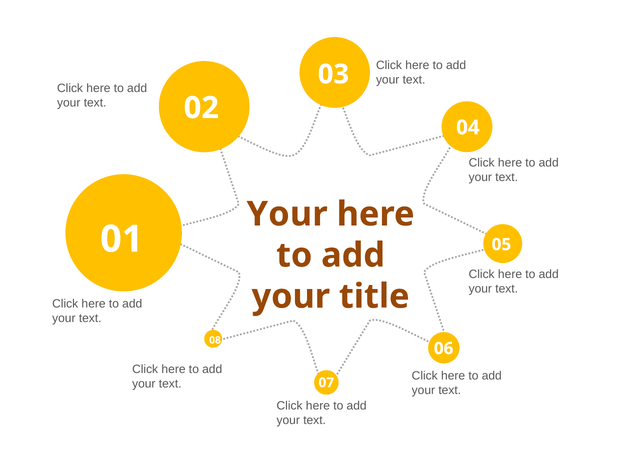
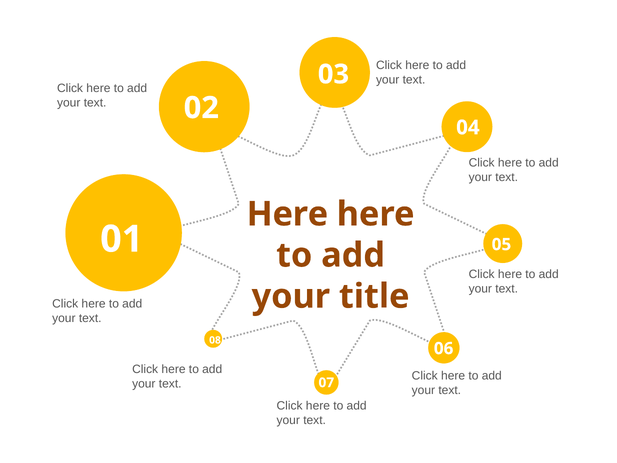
Your at (287, 214): Your -> Here
